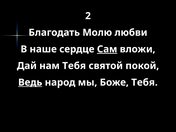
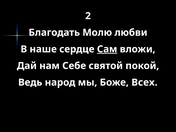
нам Тебя: Тебя -> Себе
Ведь underline: present -> none
Боже Тебя: Тебя -> Всех
